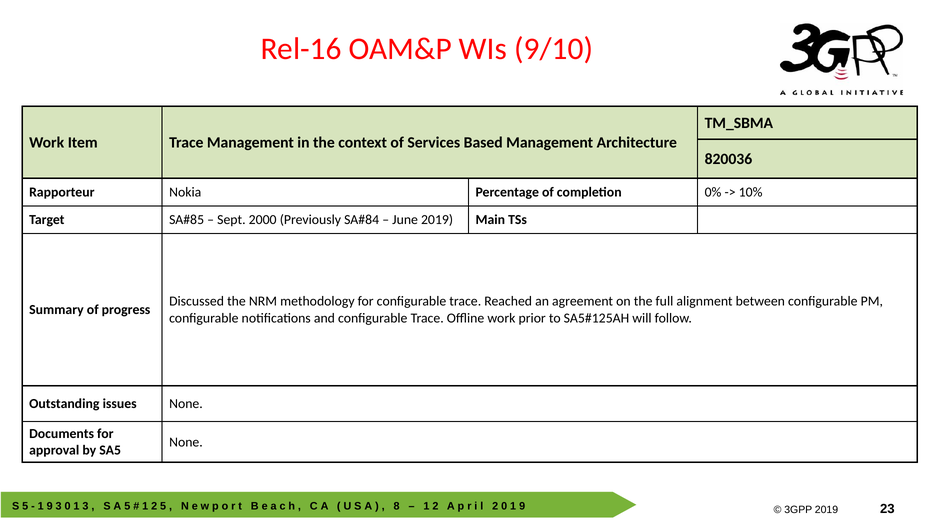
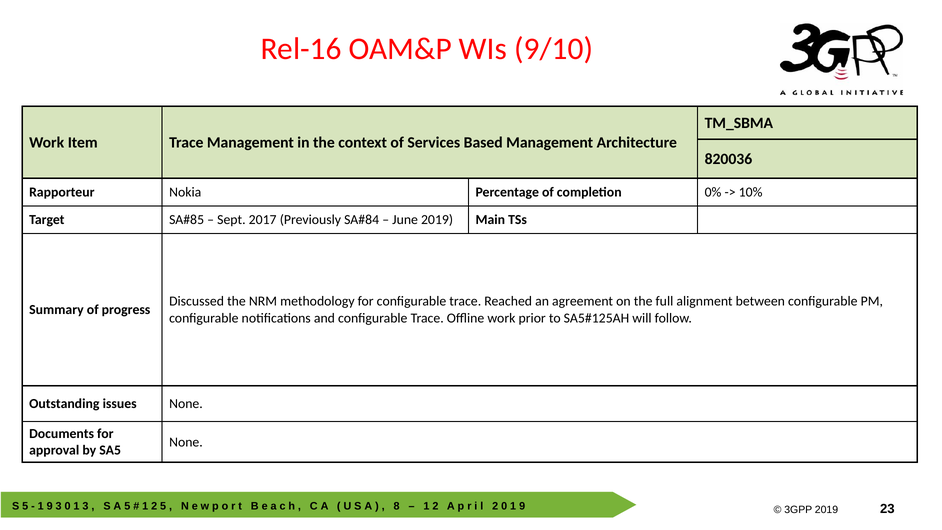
2000: 2000 -> 2017
